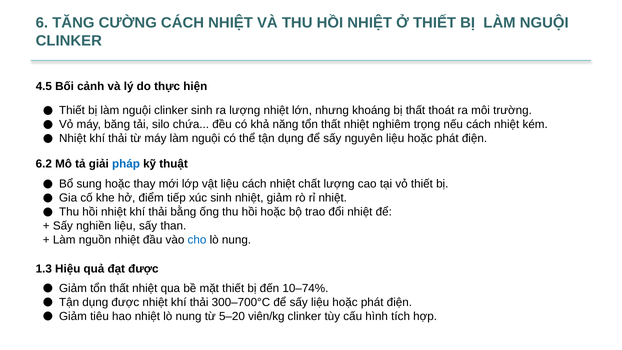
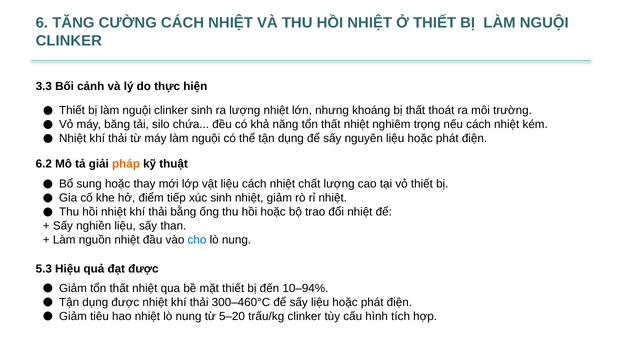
4.5: 4.5 -> 3.3
pháp colour: blue -> orange
1.3: 1.3 -> 5.3
10–74%: 10–74% -> 10–94%
300–700°C: 300–700°C -> 300–460°C
viên/kg: viên/kg -> trấu/kg
